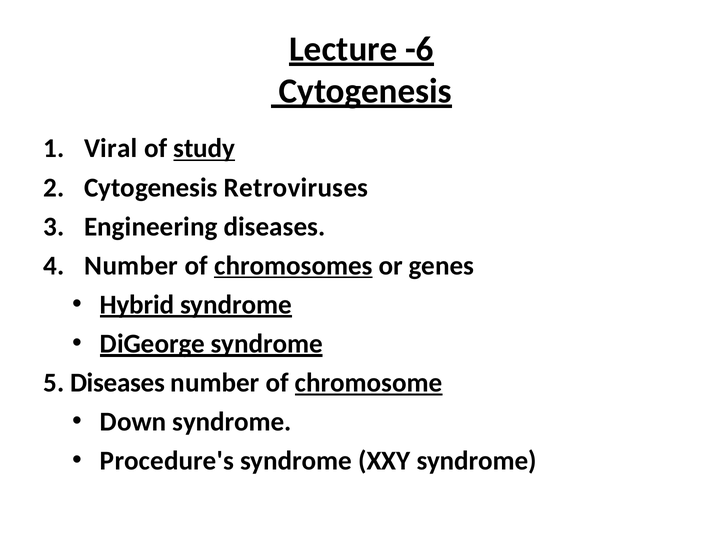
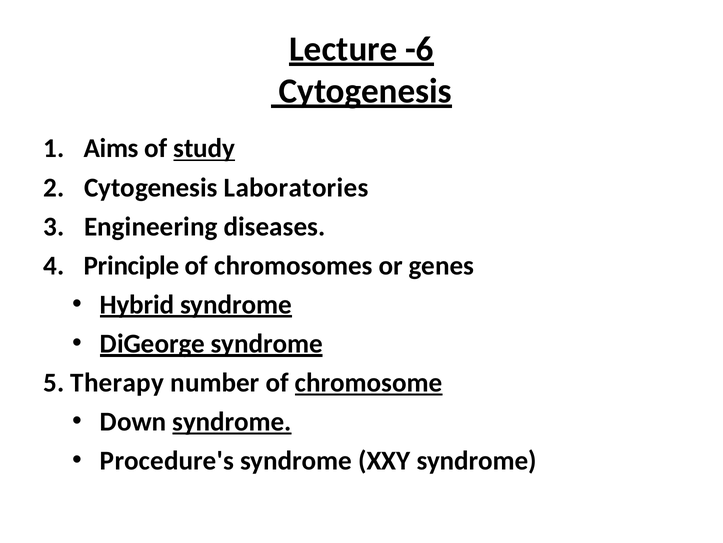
Viral: Viral -> Aims
Retroviruses: Retroviruses -> Laboratories
Number at (131, 265): Number -> Principle
chromosomes underline: present -> none
5 Diseases: Diseases -> Therapy
syndrome at (232, 421) underline: none -> present
